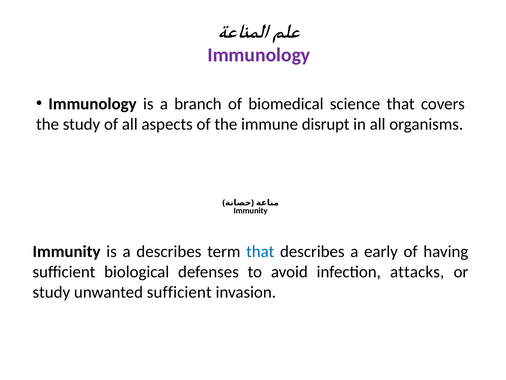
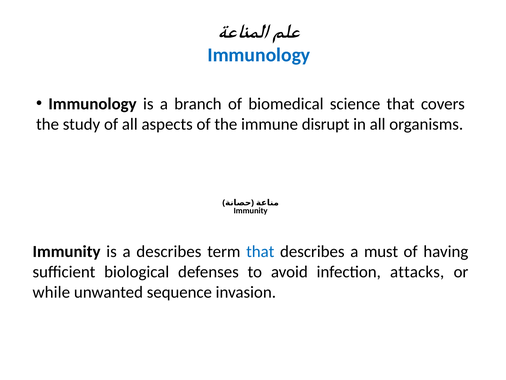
Immunology at (259, 55) colour: purple -> blue
early: early -> must
study at (51, 292): study -> while
unwanted sufficient: sufficient -> sequence
